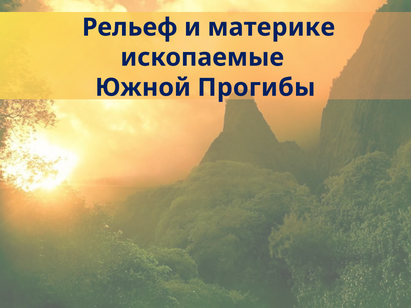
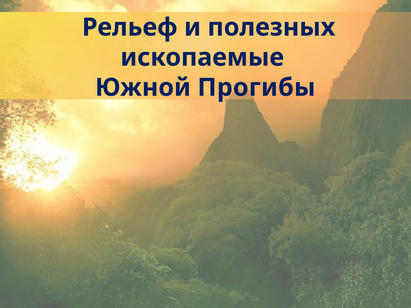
материке: материке -> полезных
